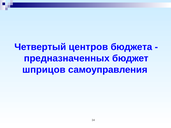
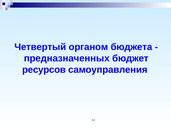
центров: центров -> органом
шприцов: шприцов -> ресурсов
